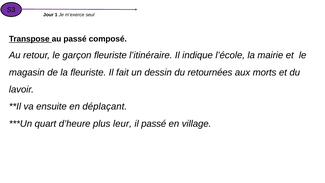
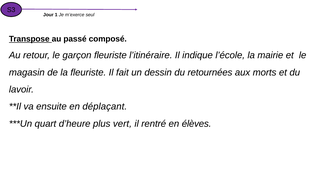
leur: leur -> vert
il passé: passé -> rentré
village: village -> élèves
